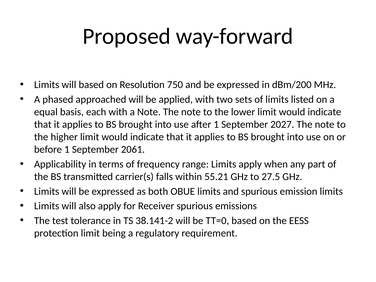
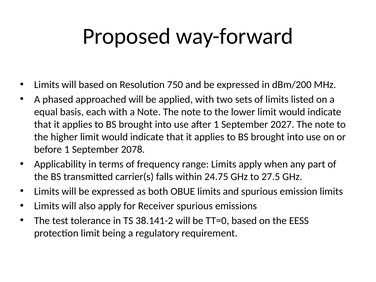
2061: 2061 -> 2078
55.21: 55.21 -> 24.75
